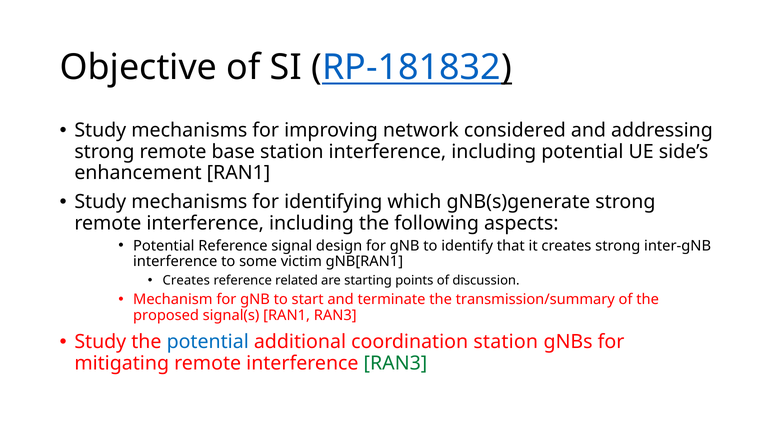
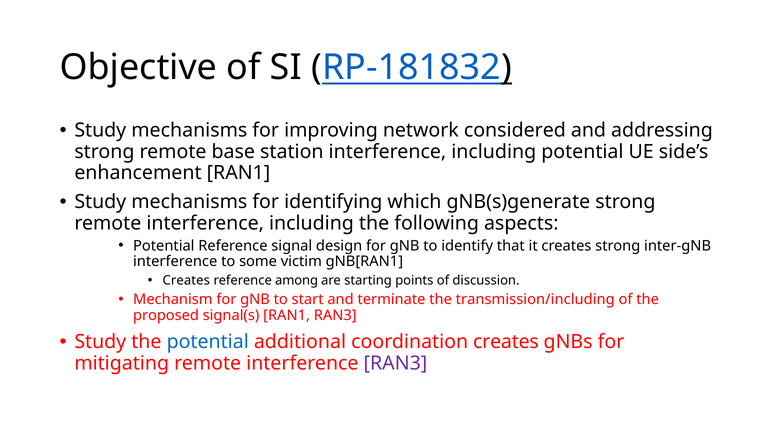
related: related -> among
transmission/summary: transmission/summary -> transmission/including
coordination station: station -> creates
RAN3 at (395, 363) colour: green -> purple
